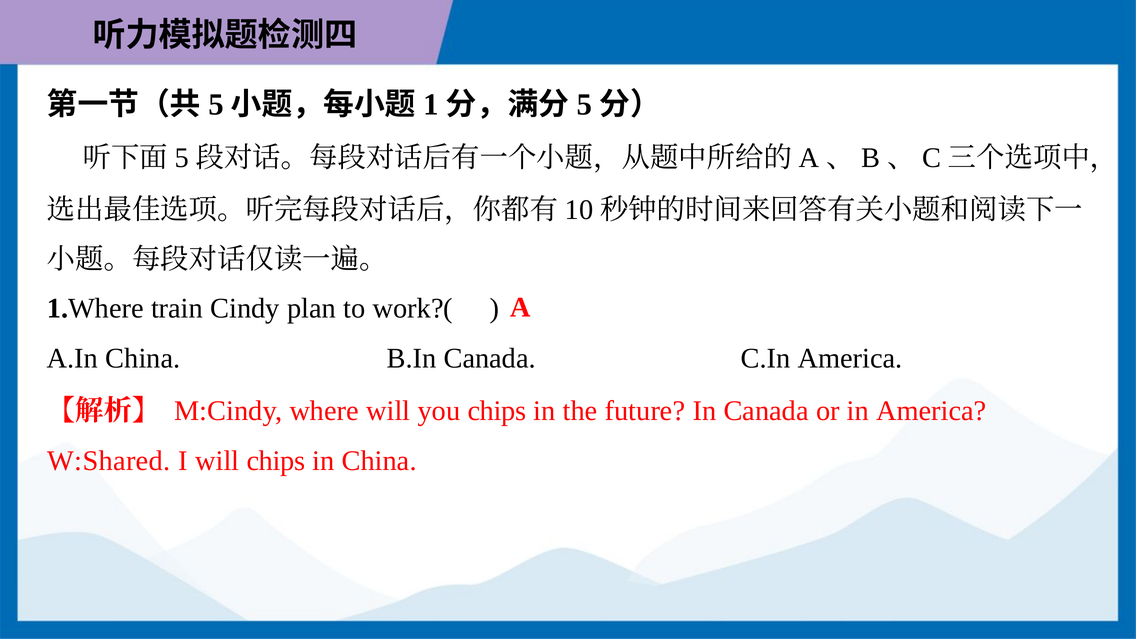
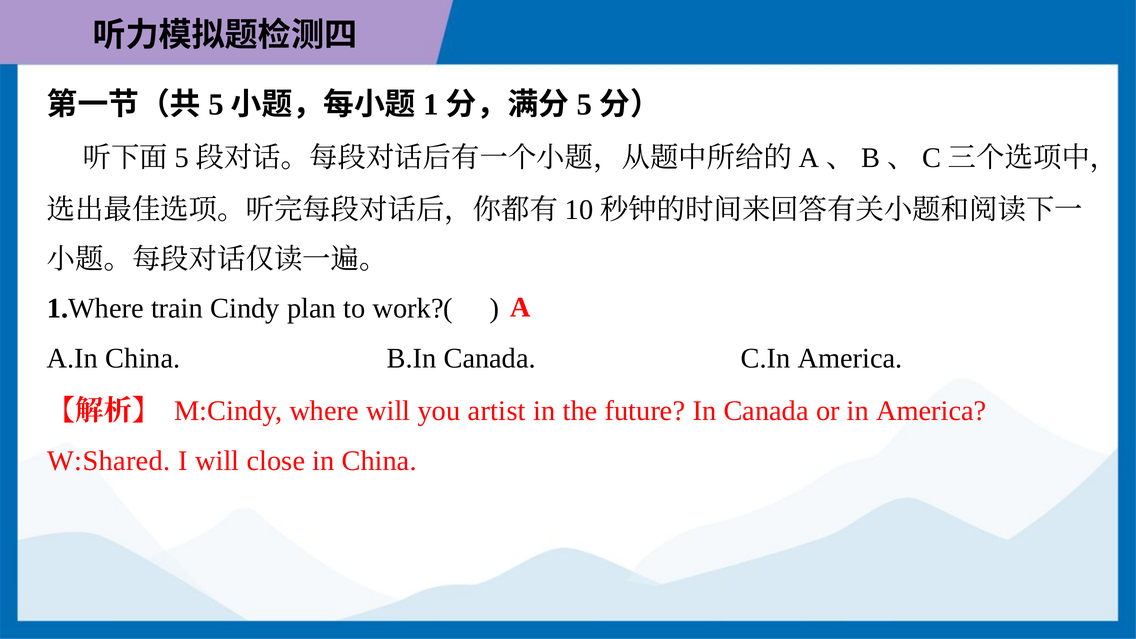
you chips: chips -> artist
will chips: chips -> close
